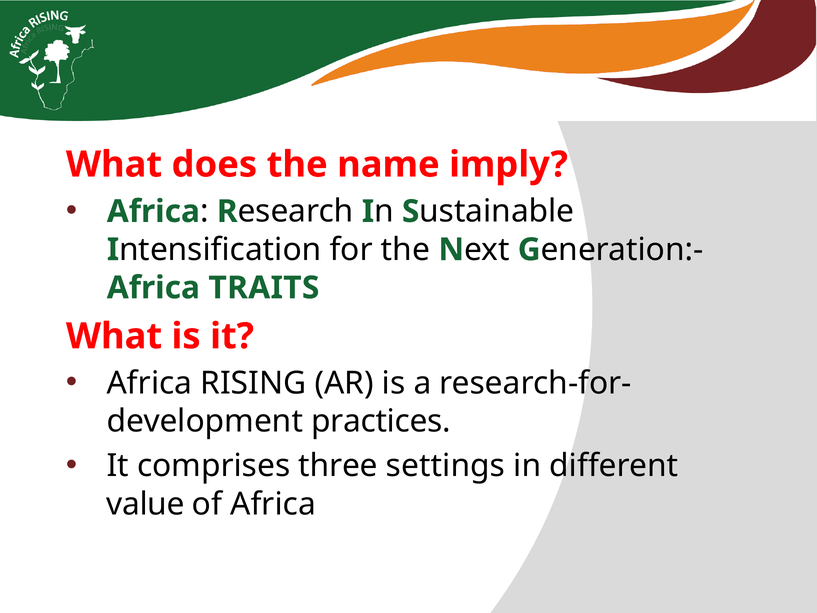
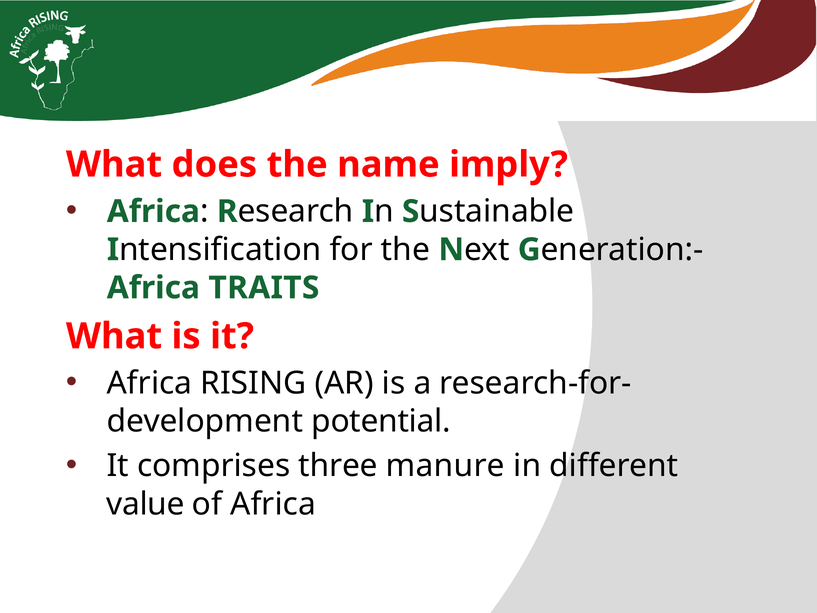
practices: practices -> potential
settings: settings -> manure
